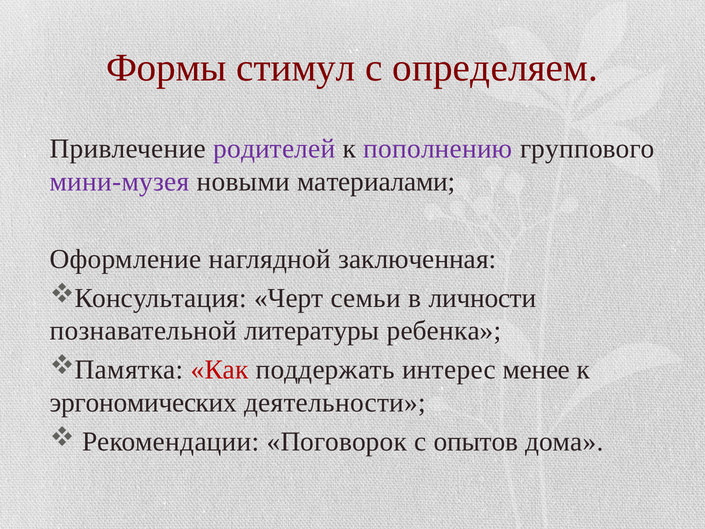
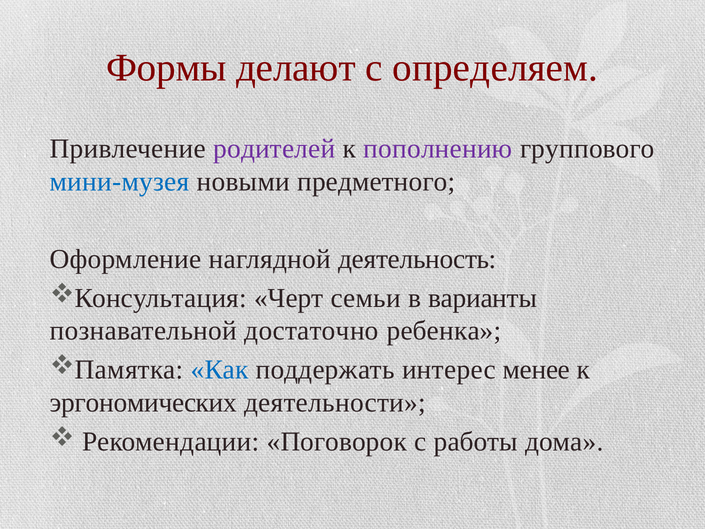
стимул: стимул -> делают
мини-музея colour: purple -> blue
материалами: материалами -> предметного
заключенная: заключенная -> деятельность
личности: личности -> варианты
литературы: литературы -> достаточно
Как colour: red -> blue
опытов: опытов -> работы
